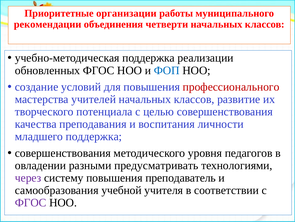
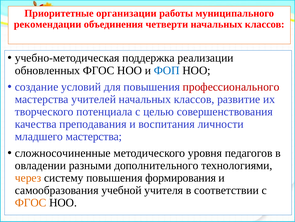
младшего поддержка: поддержка -> мастерства
совершенствования at (63, 153): совершенствования -> сложносочиненные
предусматривать: предусматривать -> дополнительного
через colour: purple -> orange
преподаватель: преподаватель -> формирования
ФГОС at (31, 202) colour: purple -> orange
